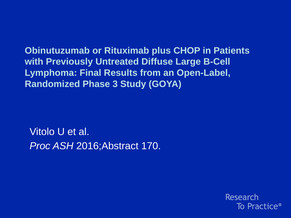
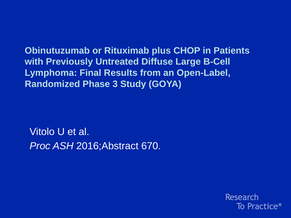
170: 170 -> 670
